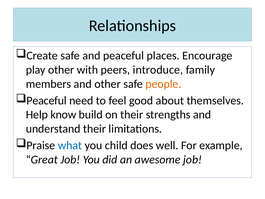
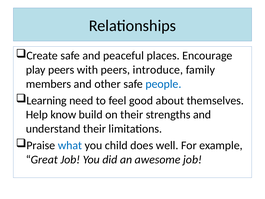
play other: other -> peers
people colour: orange -> blue
Peaceful at (47, 100): Peaceful -> Learning
